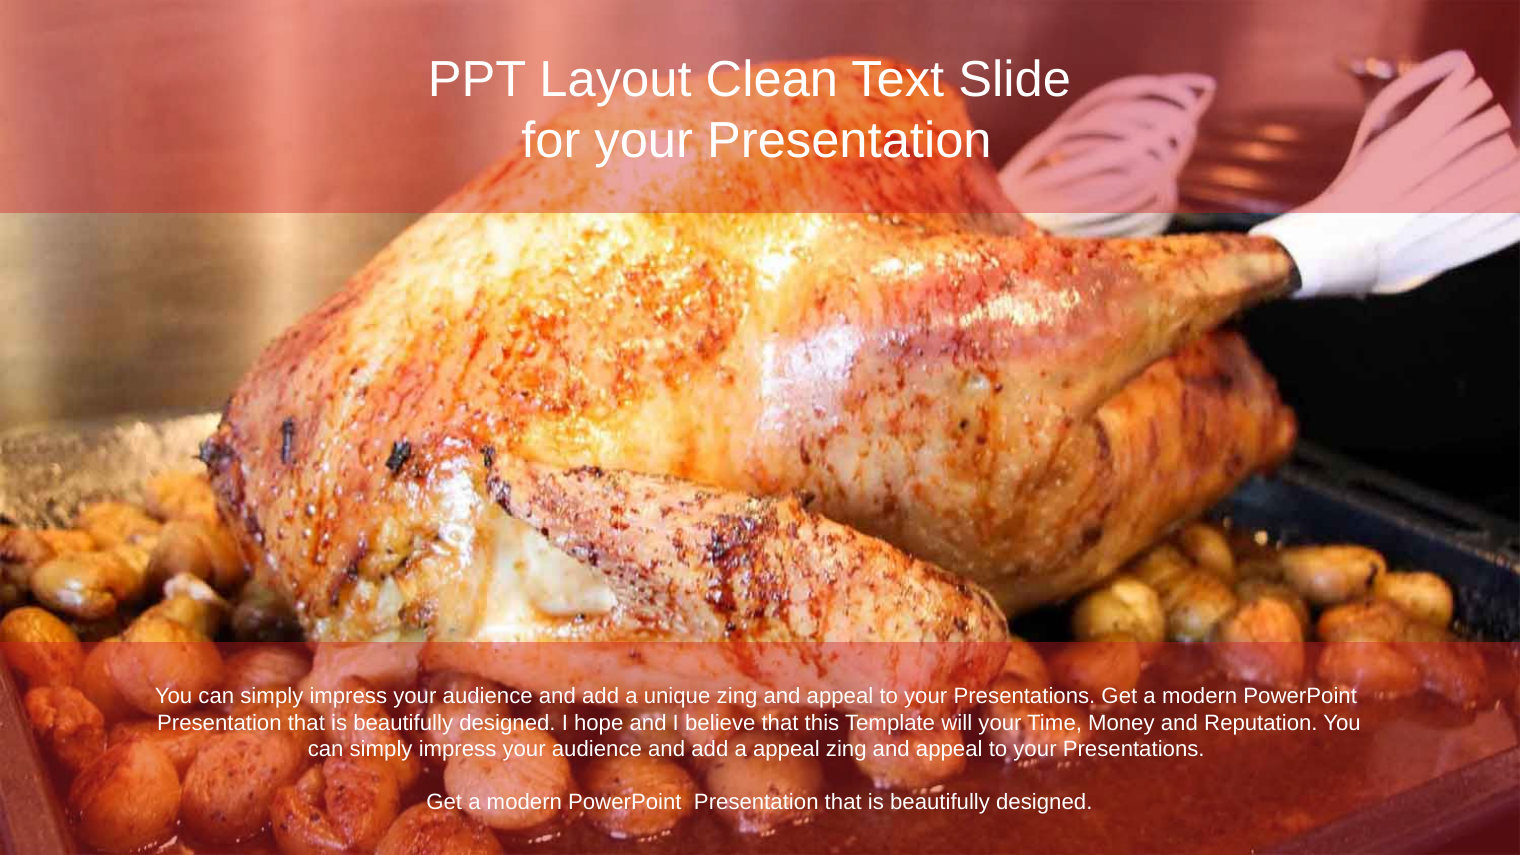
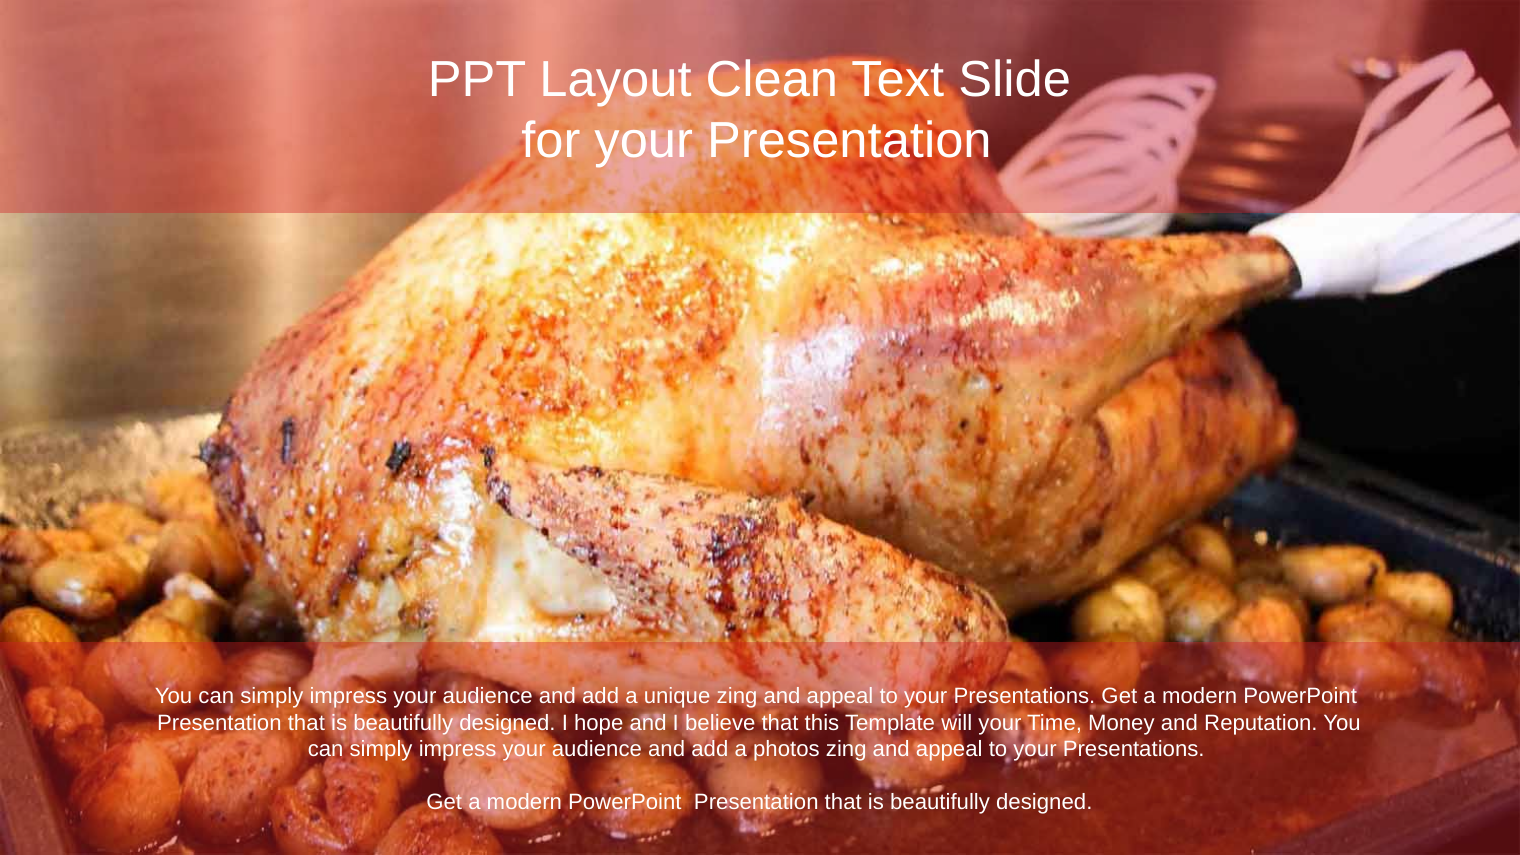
a appeal: appeal -> photos
